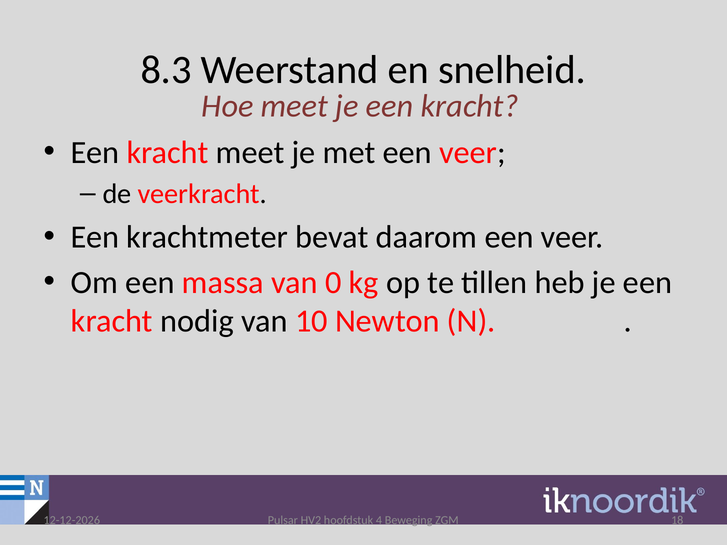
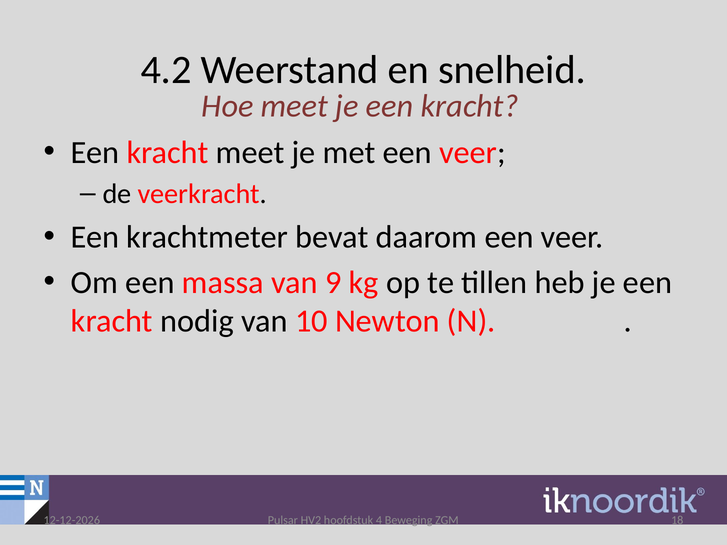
8.3: 8.3 -> 4.2
0: 0 -> 9
